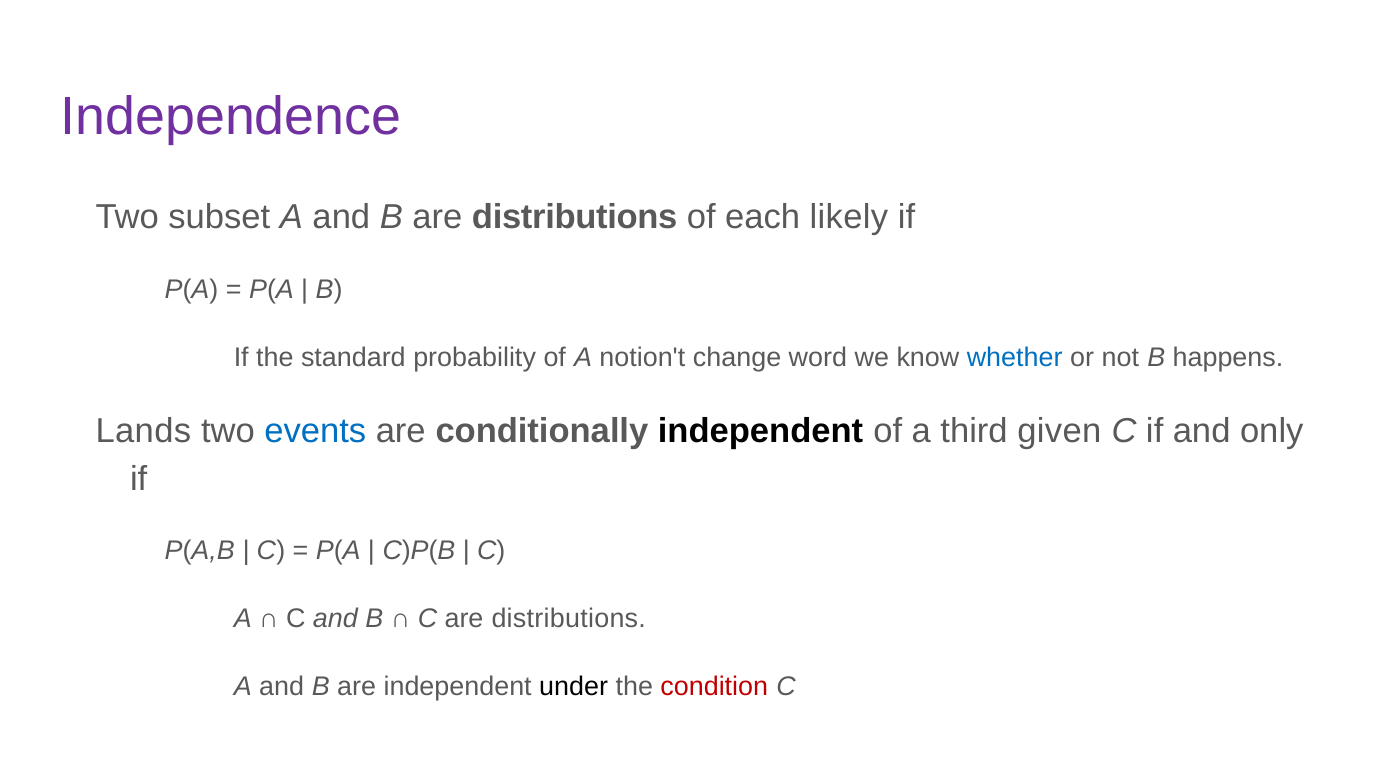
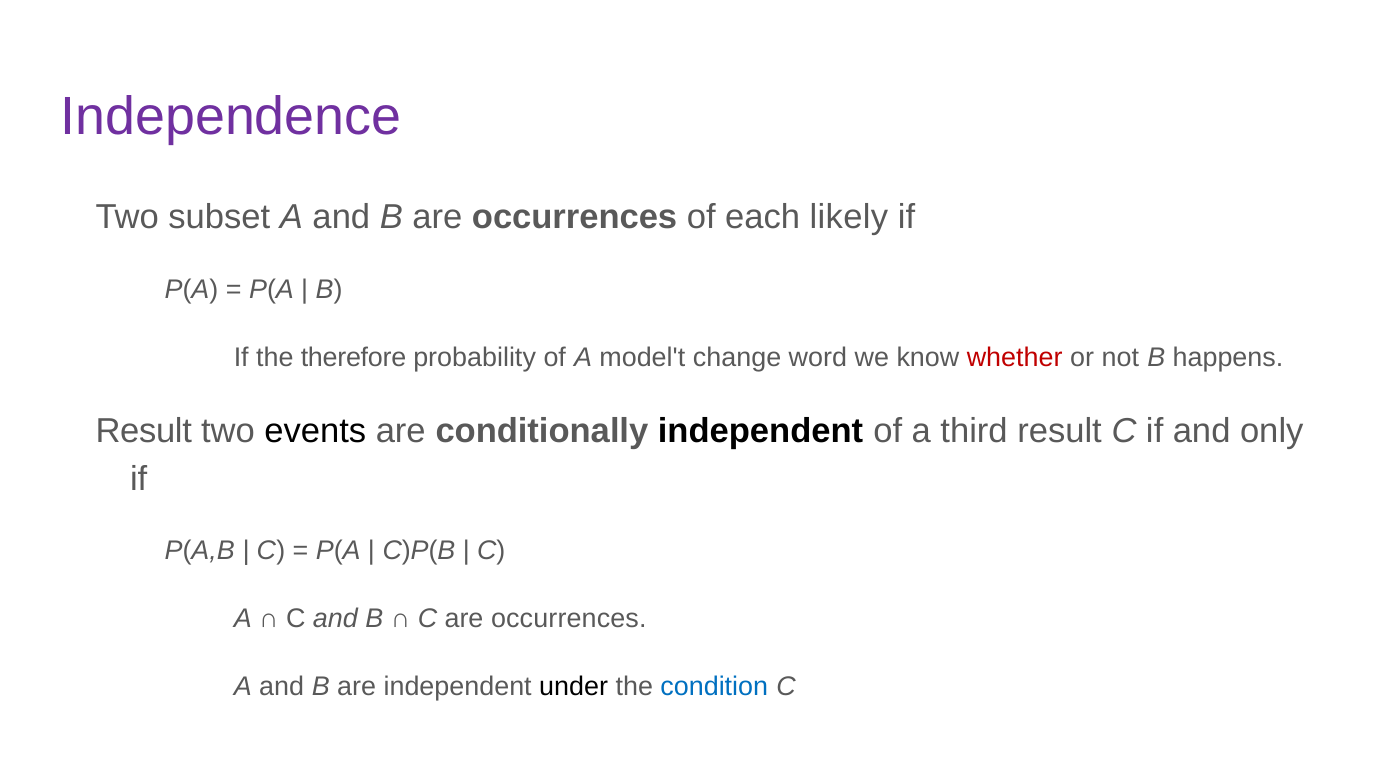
B are distributions: distributions -> occurrences
standard: standard -> therefore
notion't: notion't -> model't
whether colour: blue -> red
Lands at (143, 431): Lands -> Result
events colour: blue -> black
third given: given -> result
C are distributions: distributions -> occurrences
condition colour: red -> blue
